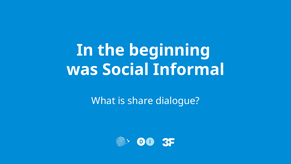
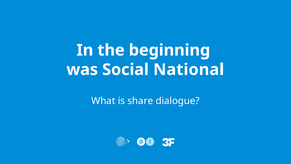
Informal: Informal -> National
